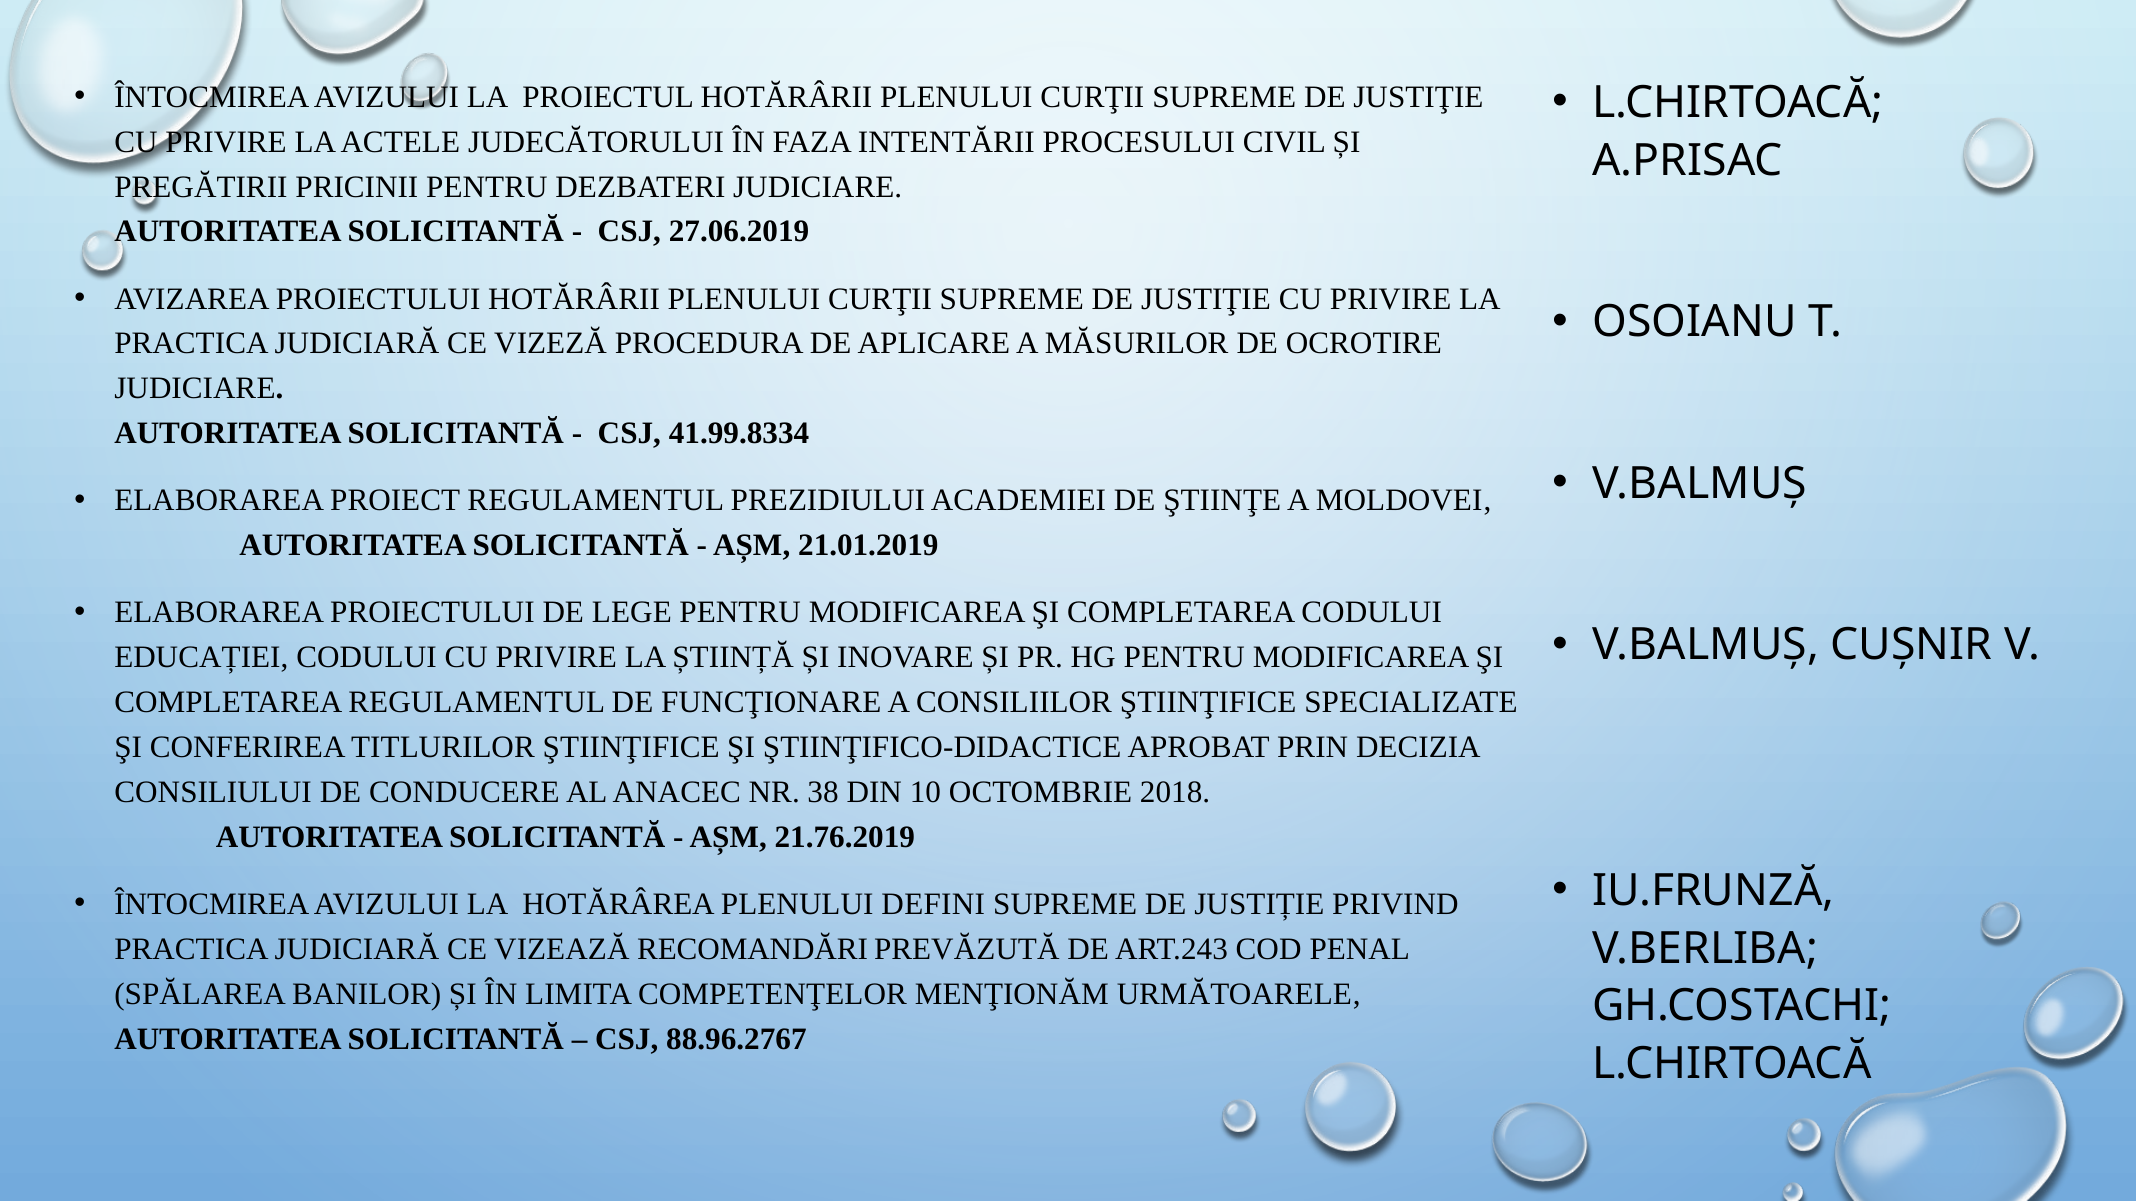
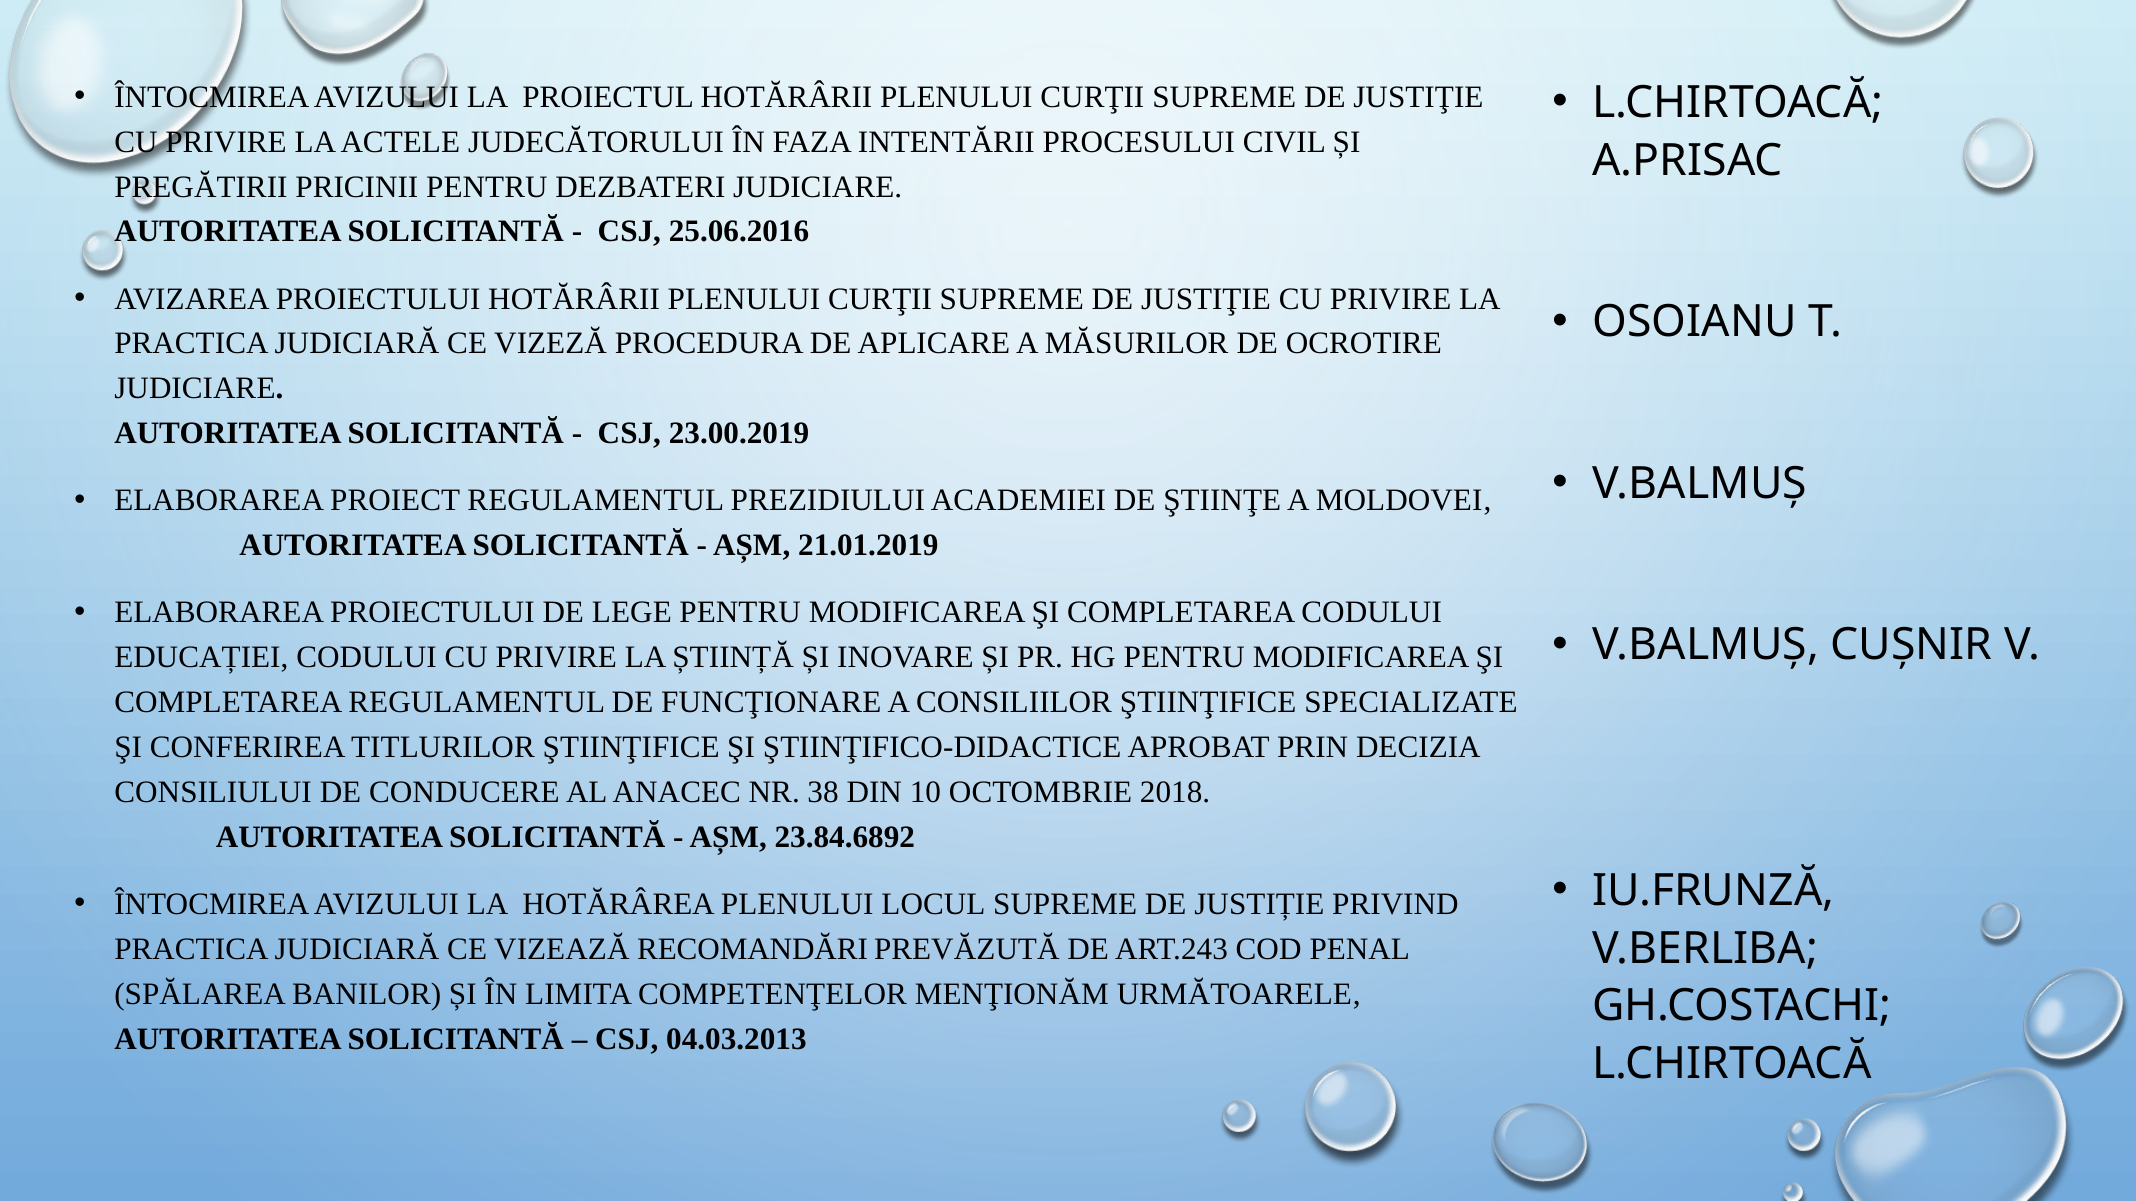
27.06.2019: 27.06.2019 -> 25.06.2016
41.99.8334: 41.99.8334 -> 23.00.2019
21.76.2019: 21.76.2019 -> 23.84.6892
DEFINI: DEFINI -> LOCUL
88.96.2767: 88.96.2767 -> 04.03.2013
